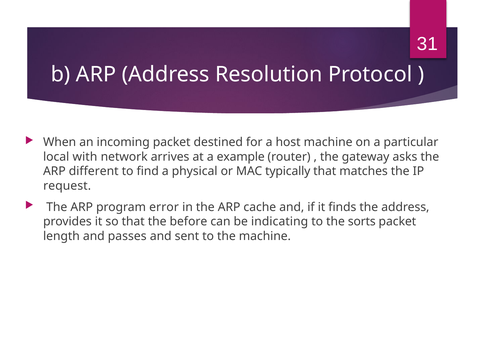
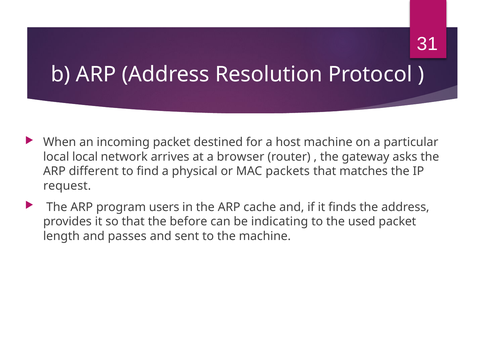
local with: with -> local
example: example -> browser
typically: typically -> packets
error: error -> users
sorts: sorts -> used
